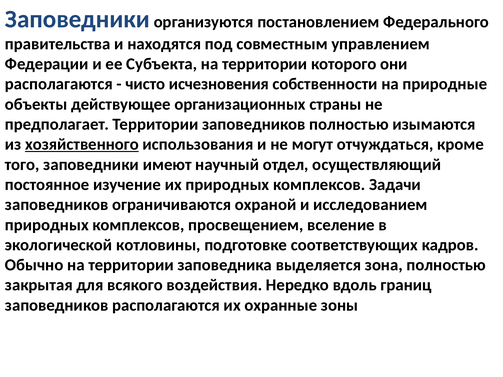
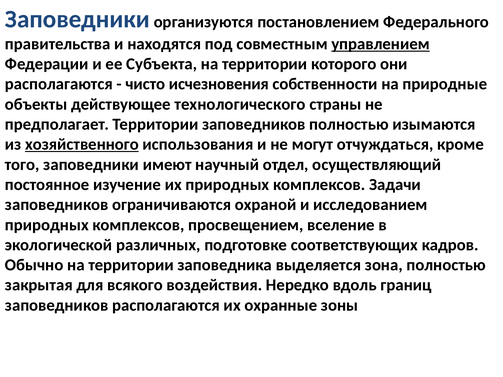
управлением underline: none -> present
организационных: организационных -> технологического
котловины: котловины -> различных
